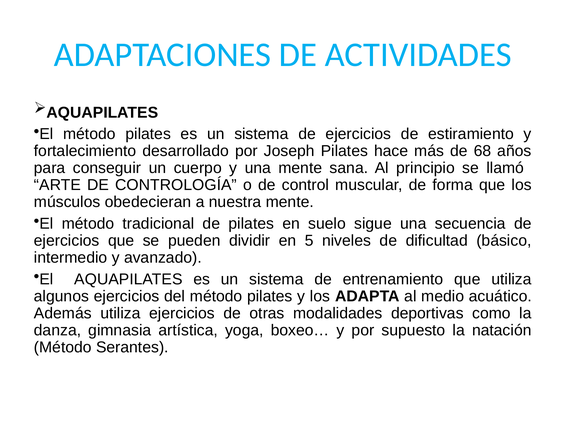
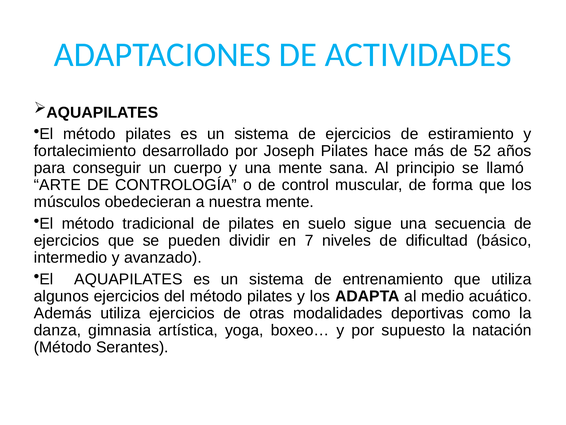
68: 68 -> 52
5: 5 -> 7
